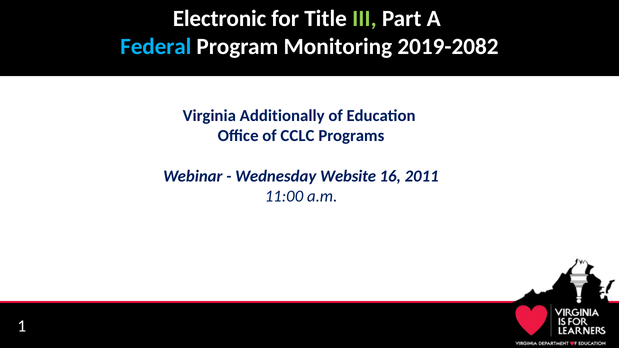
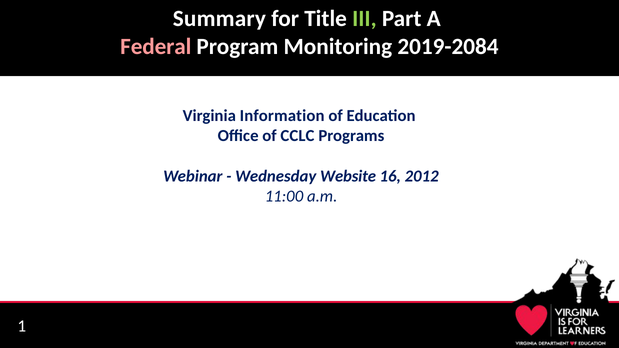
Electronic: Electronic -> Summary
Federal colour: light blue -> pink
2019-2082: 2019-2082 -> 2019-2084
Additionally: Additionally -> Information
2011: 2011 -> 2012
